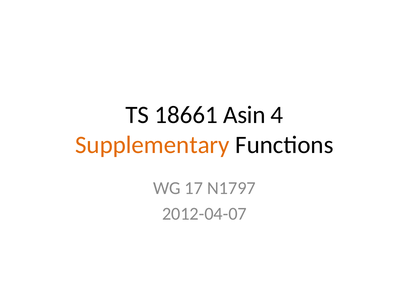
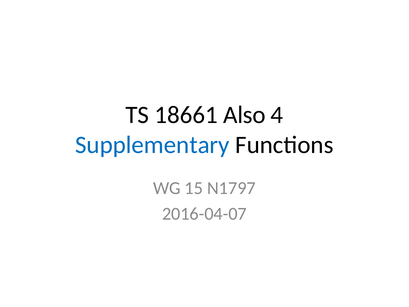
Asin: Asin -> Also
Supplementary colour: orange -> blue
17: 17 -> 15
2012-04-07: 2012-04-07 -> 2016-04-07
